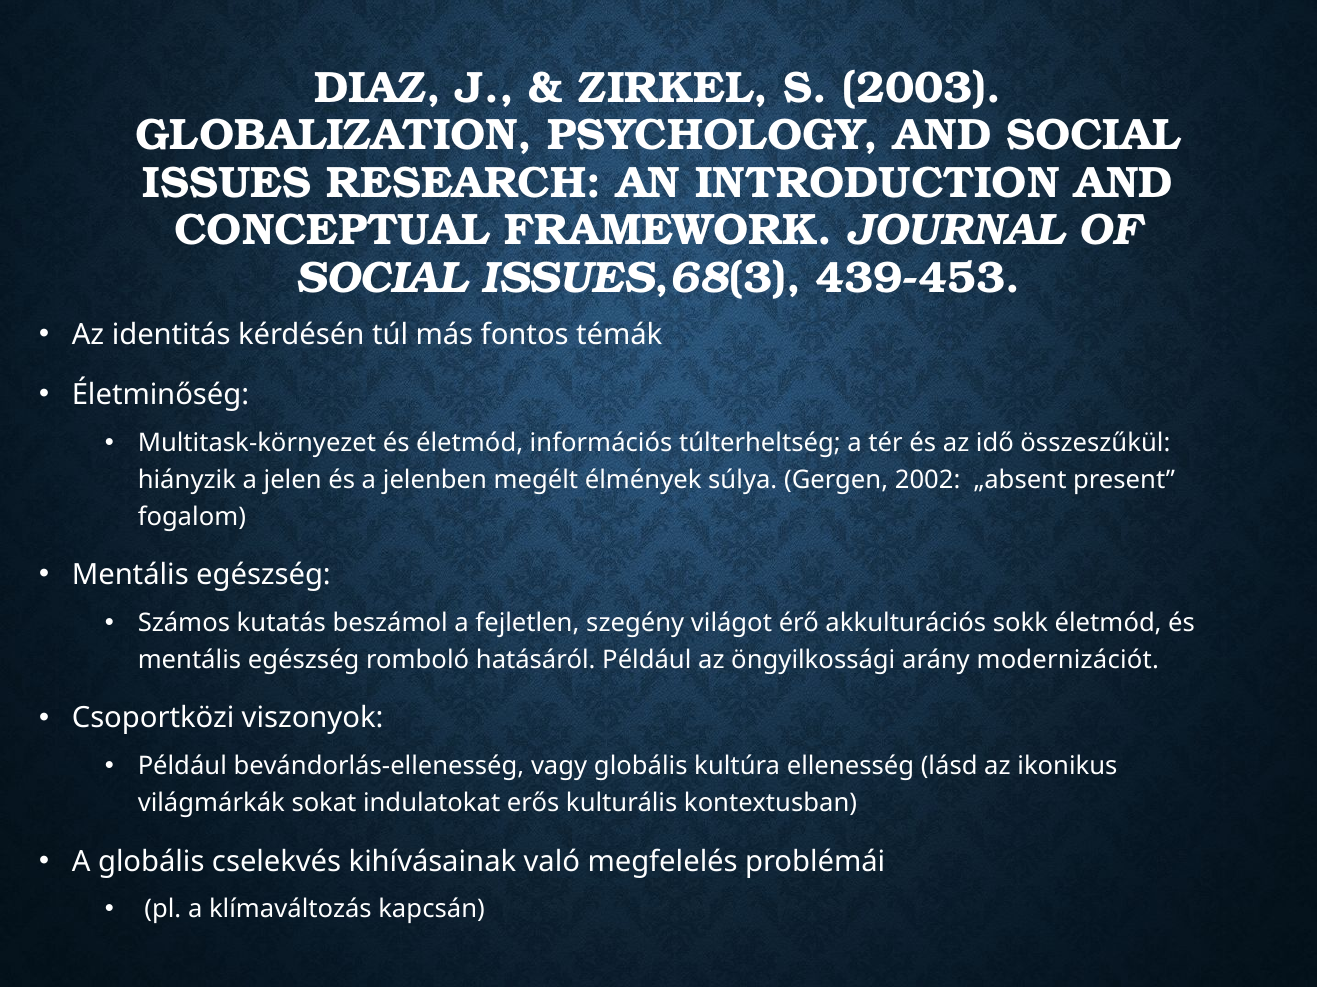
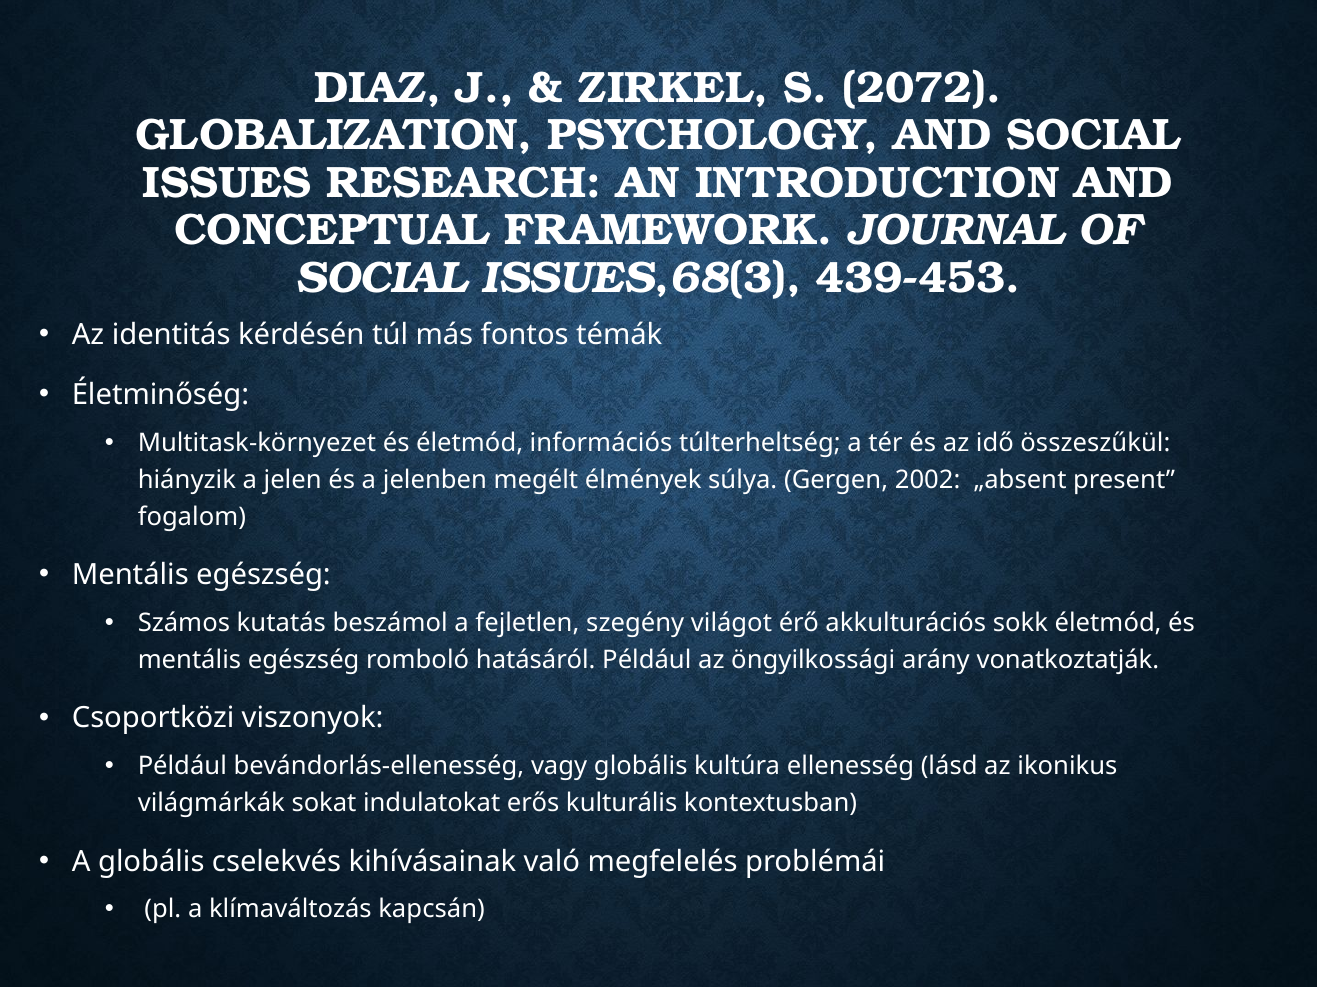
2003: 2003 -> 2072
modernizációt: modernizációt -> vonatkoztatják
